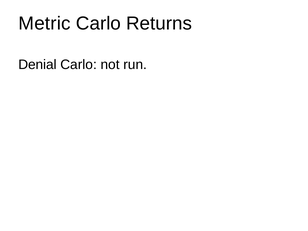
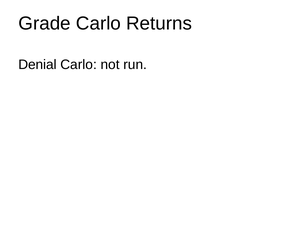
Metric: Metric -> Grade
